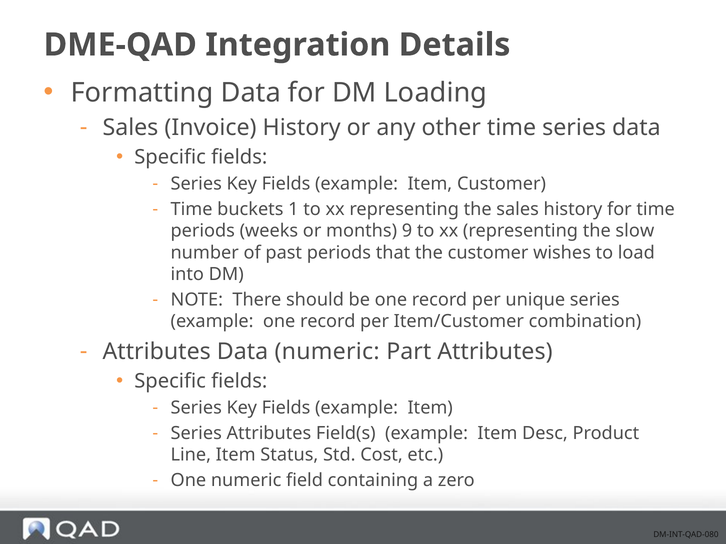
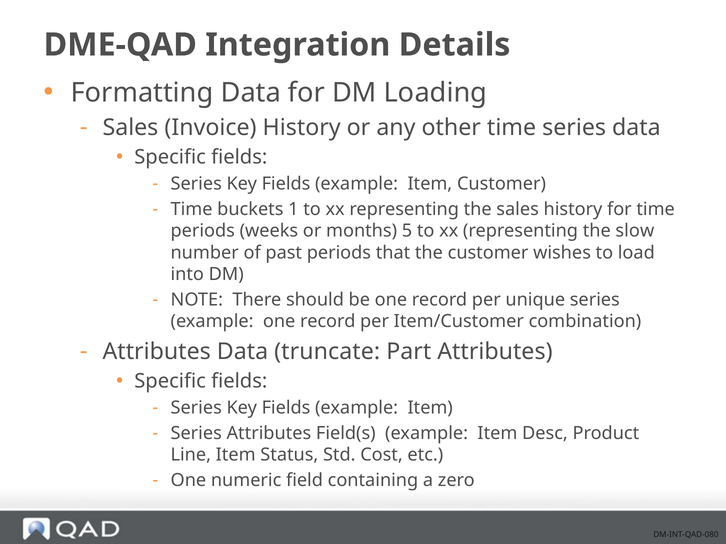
9: 9 -> 5
Data numeric: numeric -> truncate
